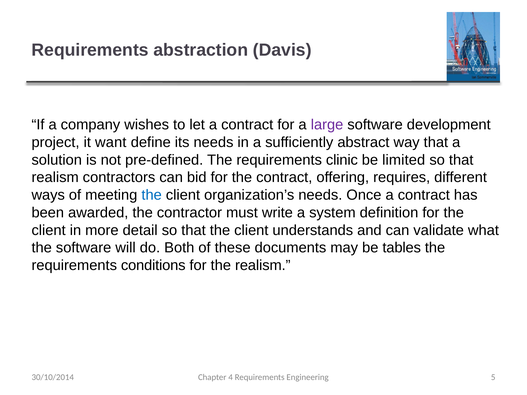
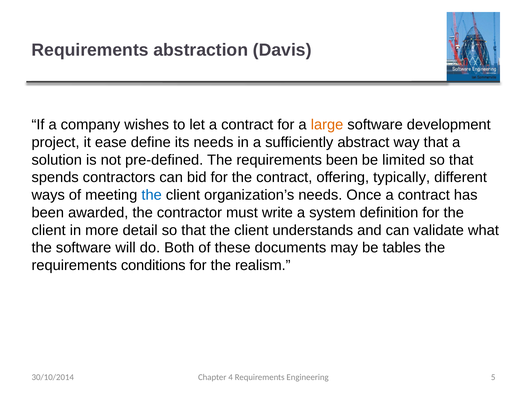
large colour: purple -> orange
want: want -> ease
requirements clinic: clinic -> been
realism at (55, 178): realism -> spends
requires: requires -> typically
